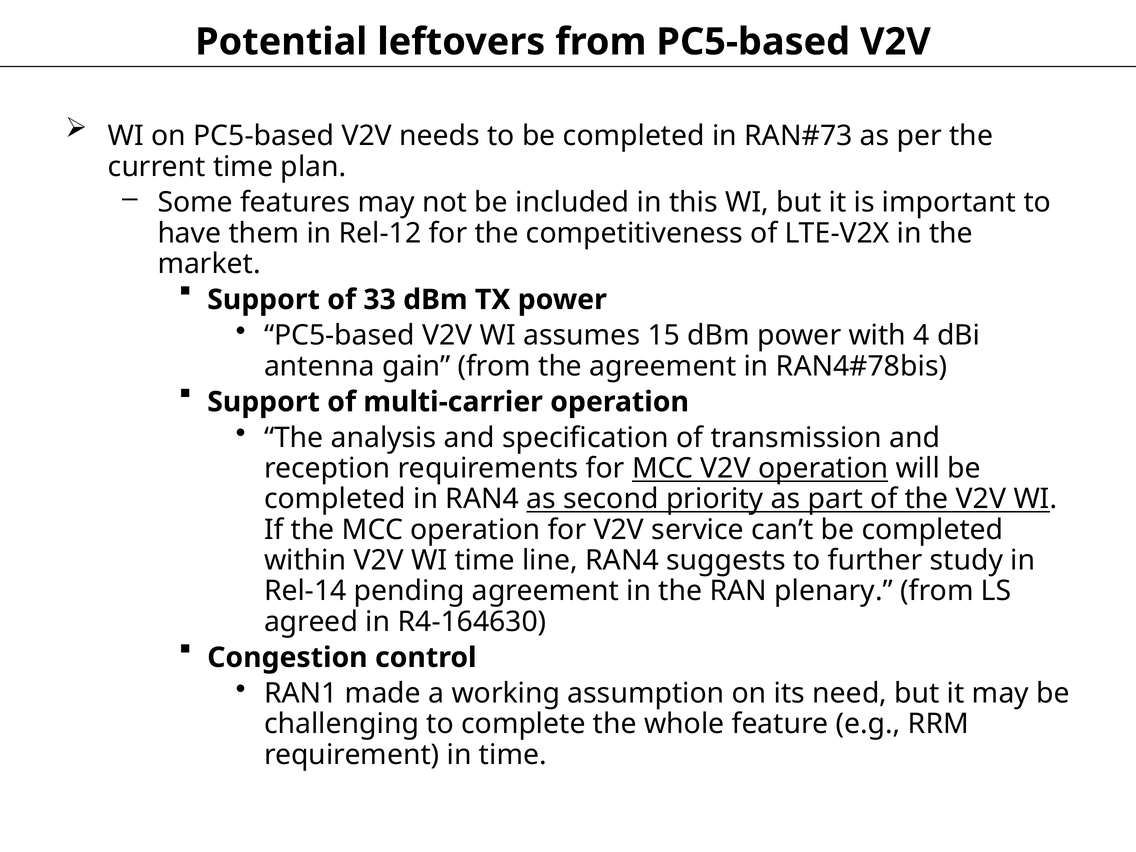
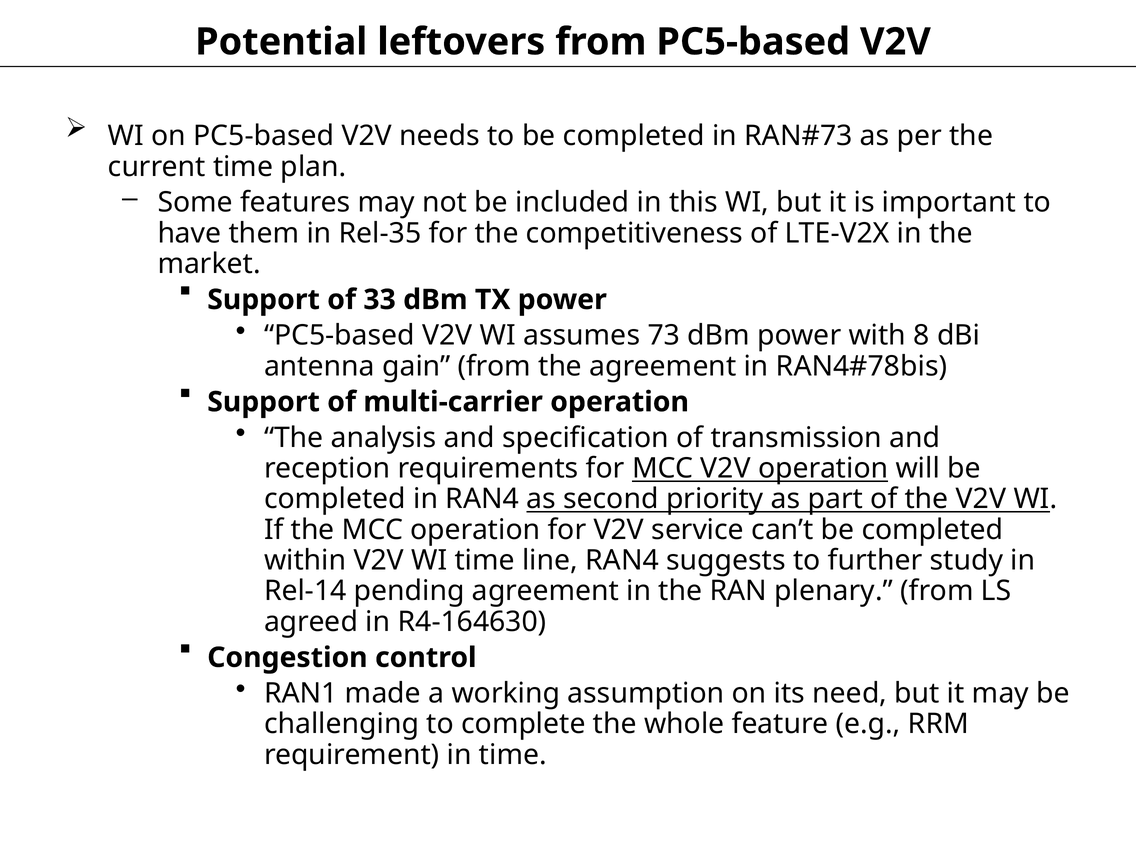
Rel-12: Rel-12 -> Rel-35
15: 15 -> 73
4: 4 -> 8
